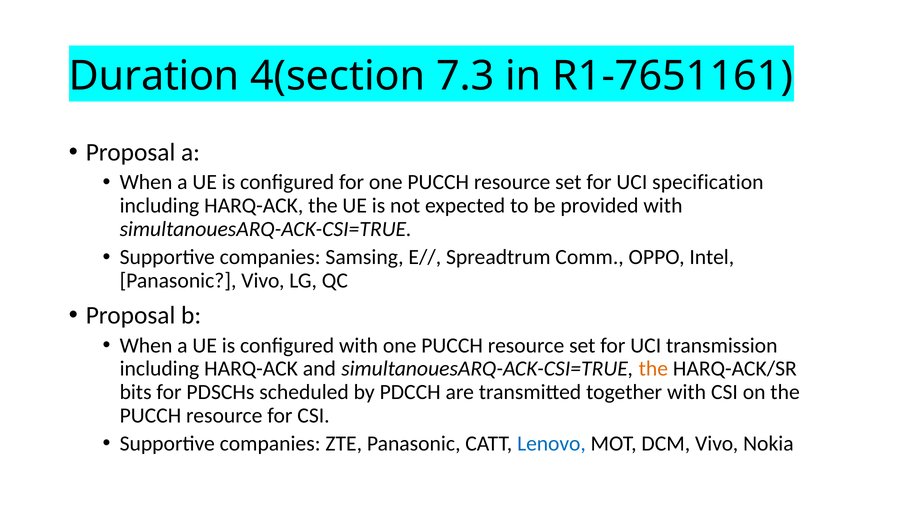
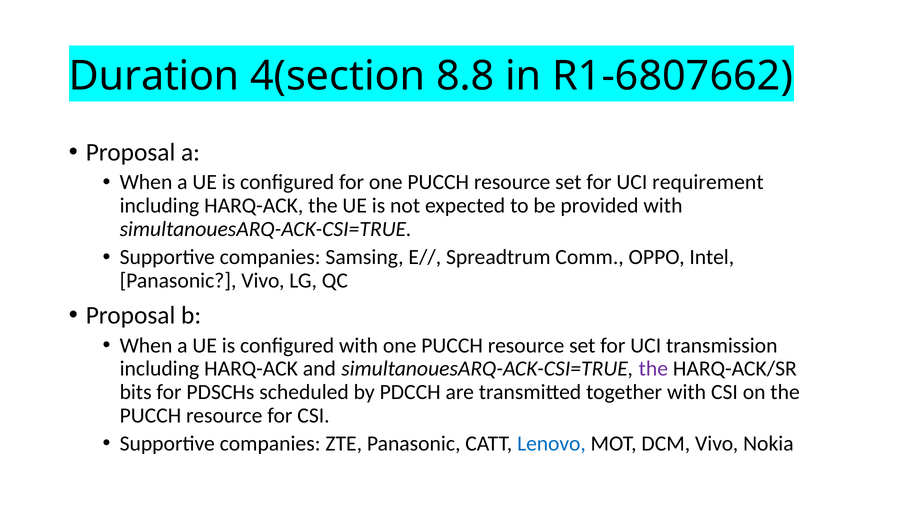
7.3: 7.3 -> 8.8
R1-7651161: R1-7651161 -> R1-6807662
specification: specification -> requirement
the at (653, 369) colour: orange -> purple
